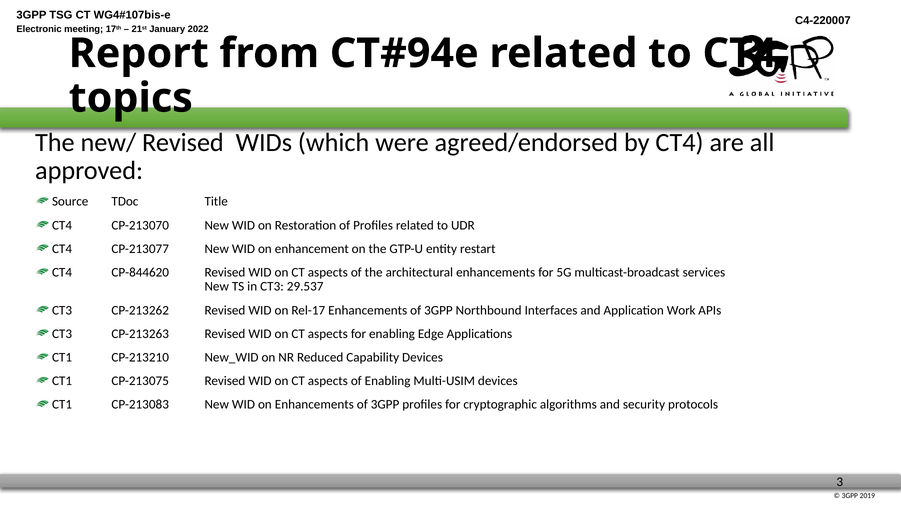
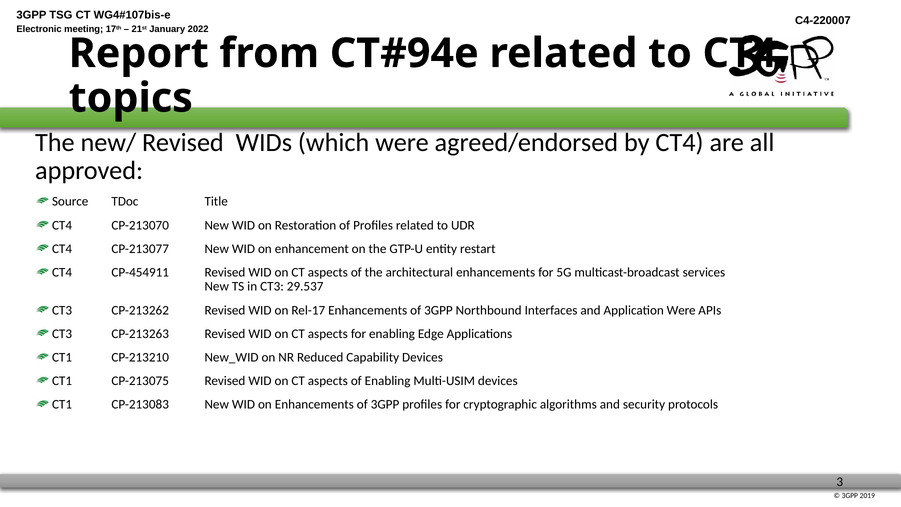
CP-844620: CP-844620 -> CP-454911
Application Work: Work -> Were
